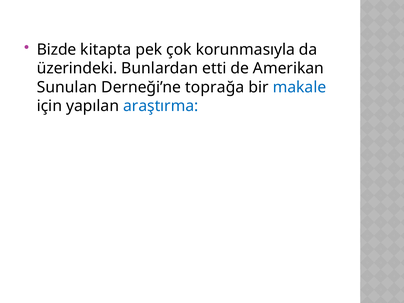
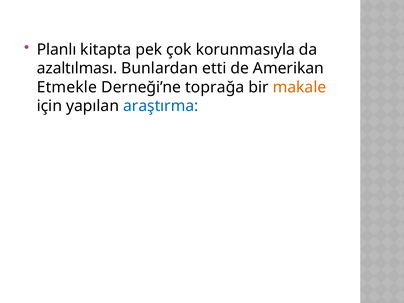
Bizde: Bizde -> Planlı
üzerindeki: üzerindeki -> azaltılması
Sunulan: Sunulan -> Etmekle
makale colour: blue -> orange
